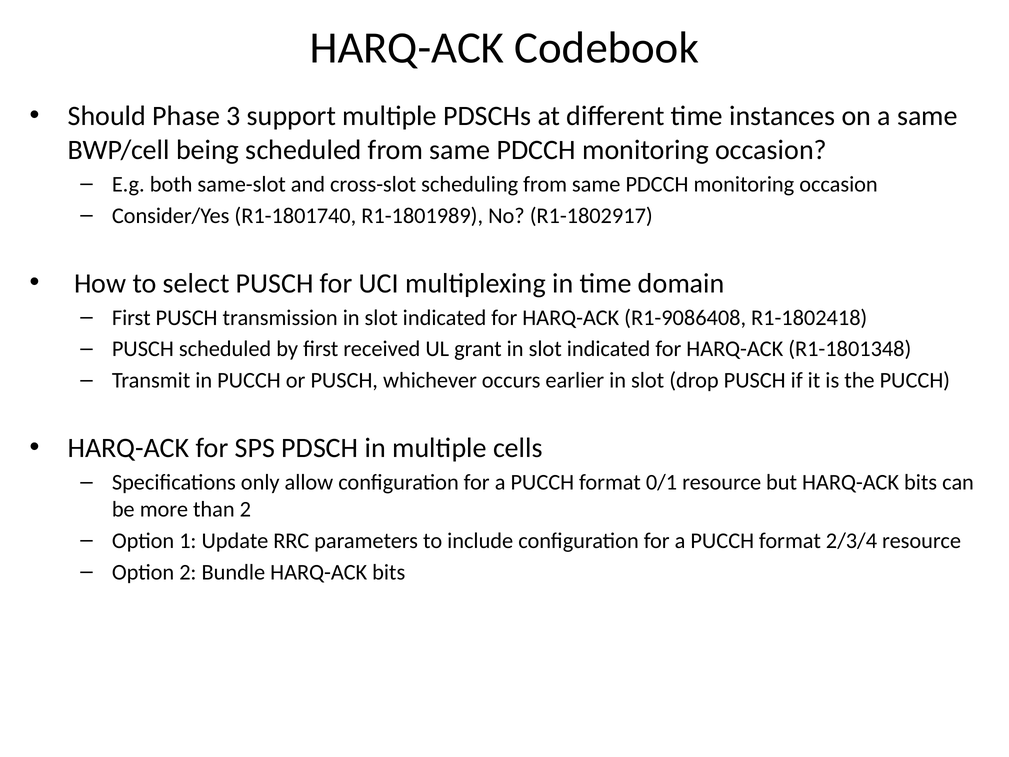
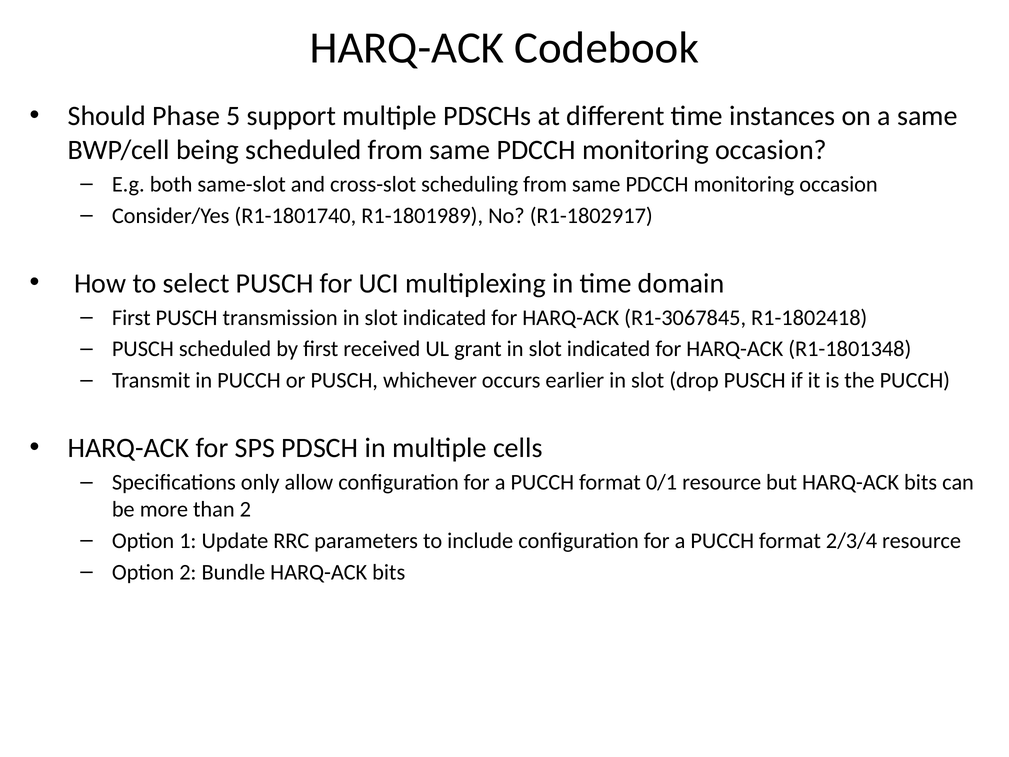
3: 3 -> 5
R1-9086408: R1-9086408 -> R1-3067845
